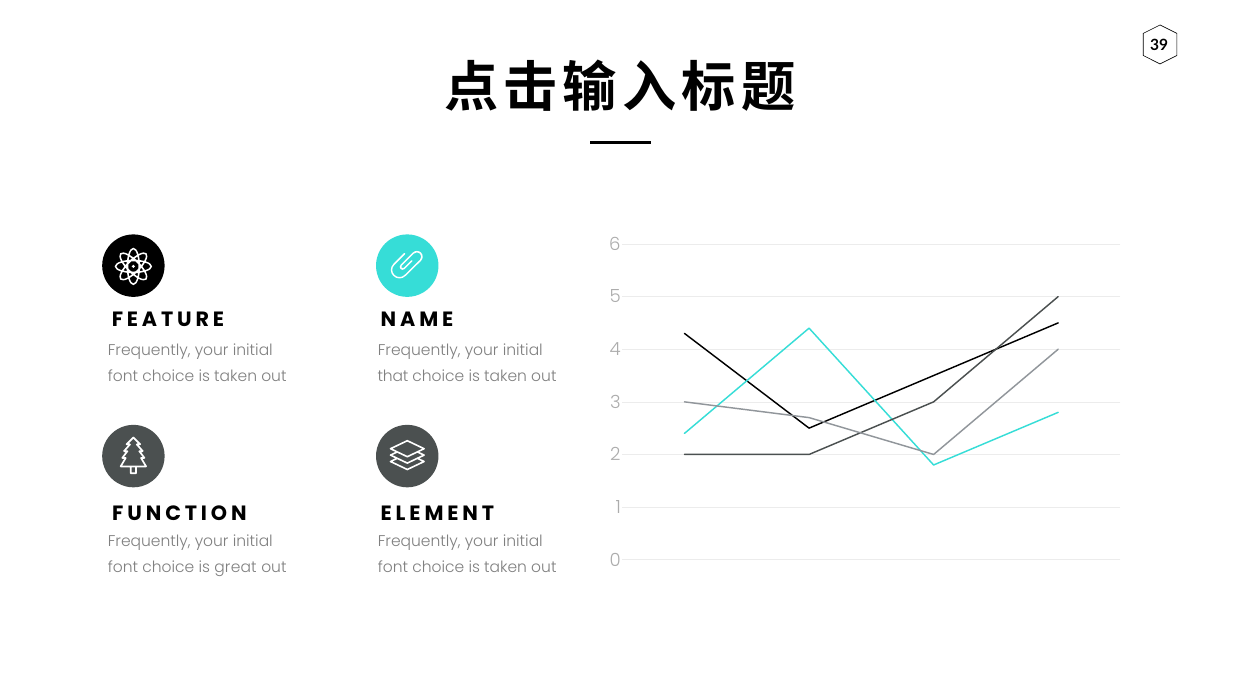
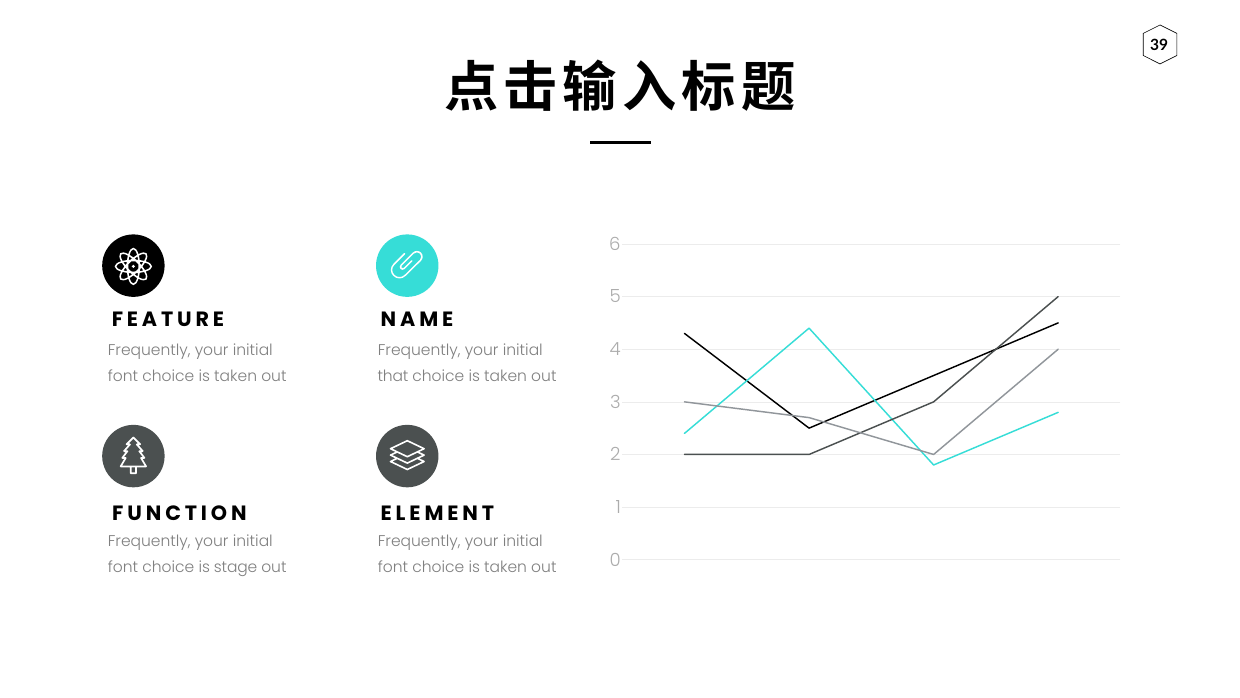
great: great -> stage
